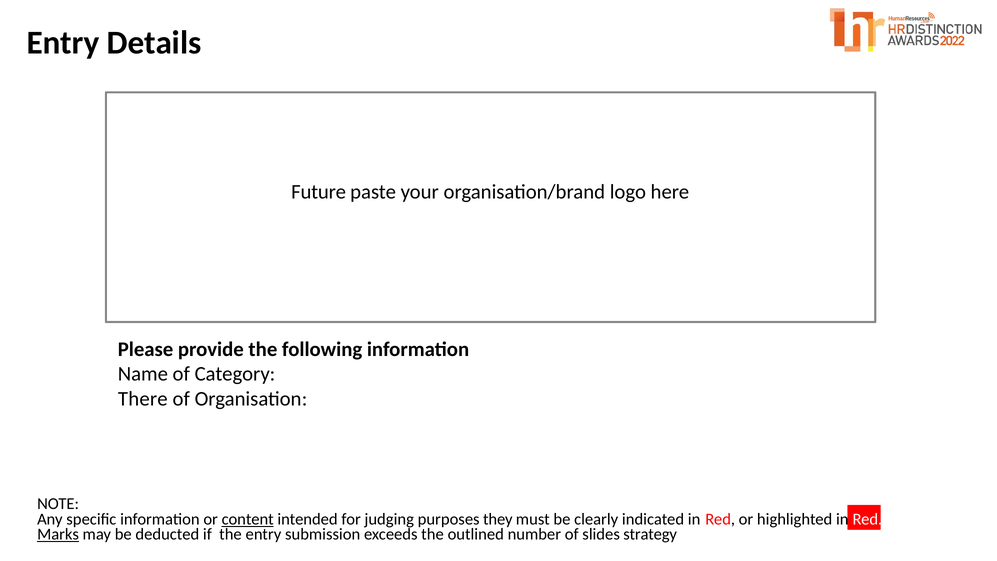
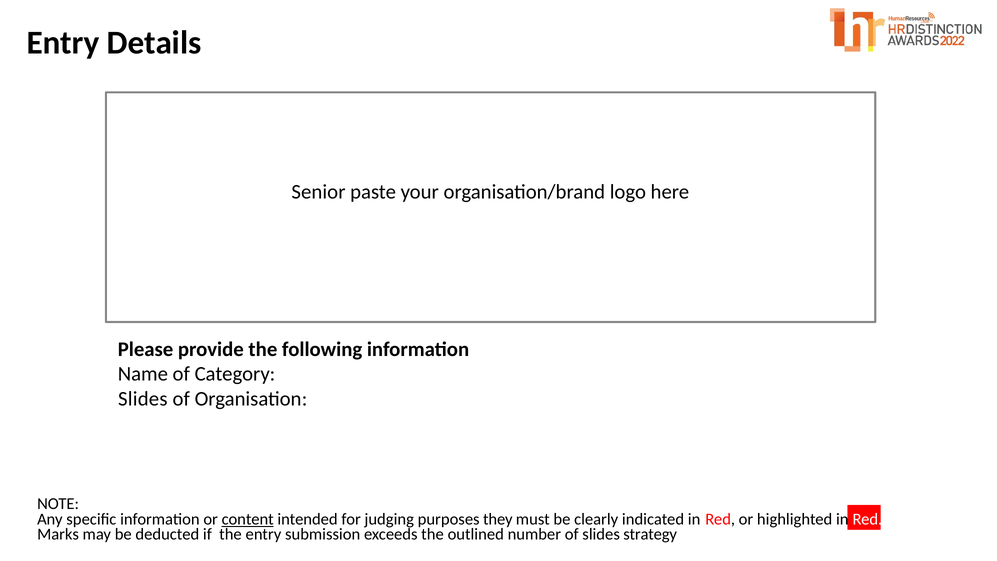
Future: Future -> Senior
There at (143, 399): There -> Slides
Marks underline: present -> none
